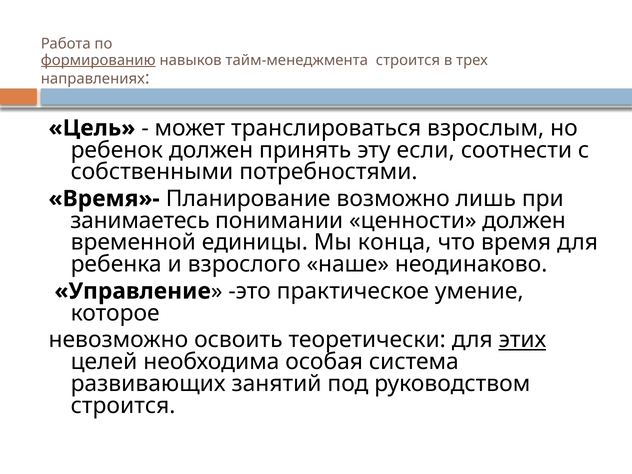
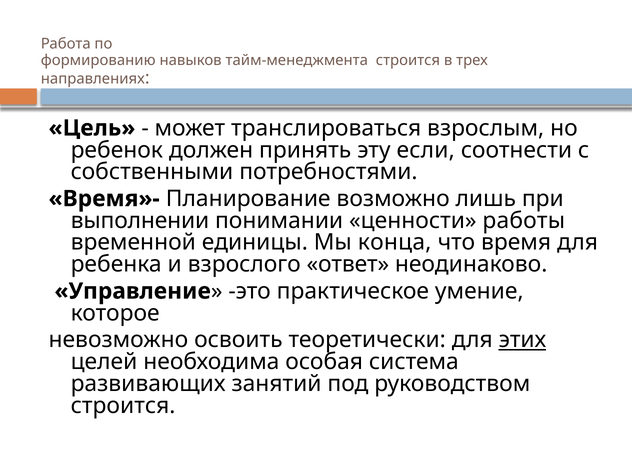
формированию underline: present -> none
занимаетесь: занимаетесь -> выполнении
ценности должен: должен -> работы
наше: наше -> ответ
